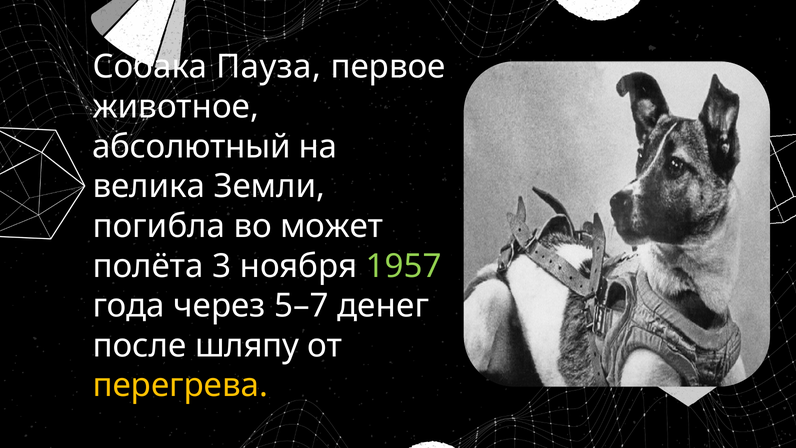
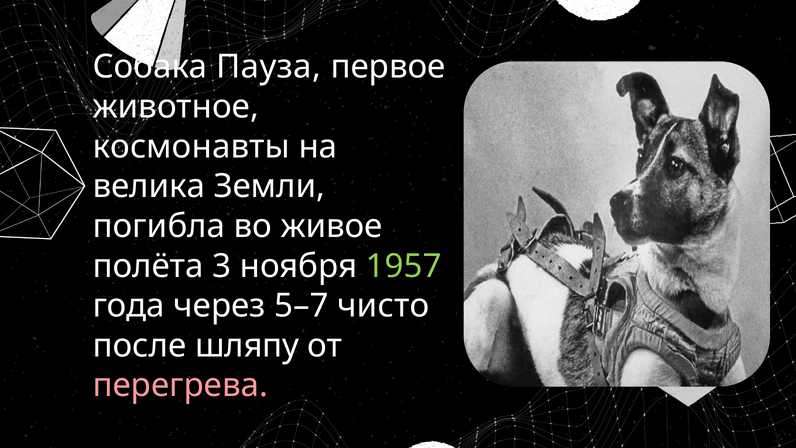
абсолютный: абсолютный -> космонавты
может: может -> живое
денег: денег -> чисто
перегрева colour: yellow -> pink
